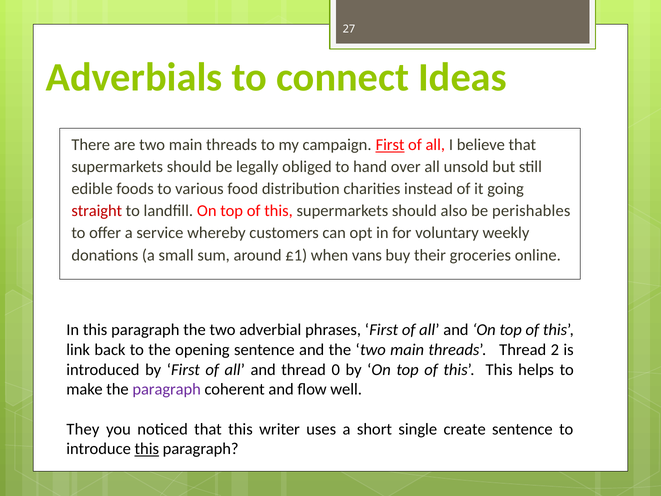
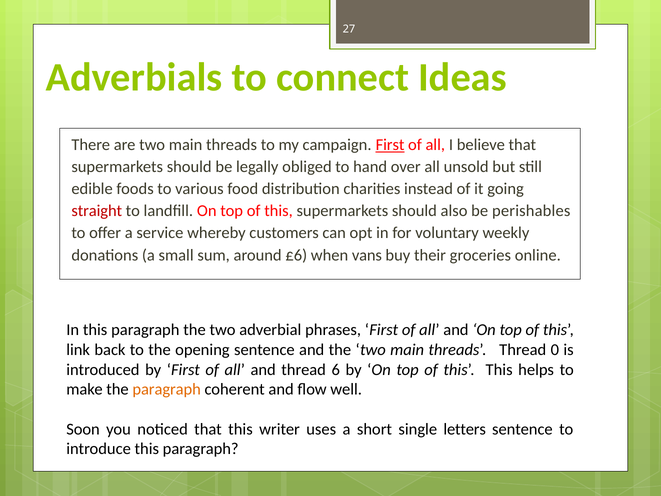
£1: £1 -> £6
2: 2 -> 0
0: 0 -> 6
paragraph at (167, 389) colour: purple -> orange
They: They -> Soon
create: create -> letters
this at (147, 449) underline: present -> none
